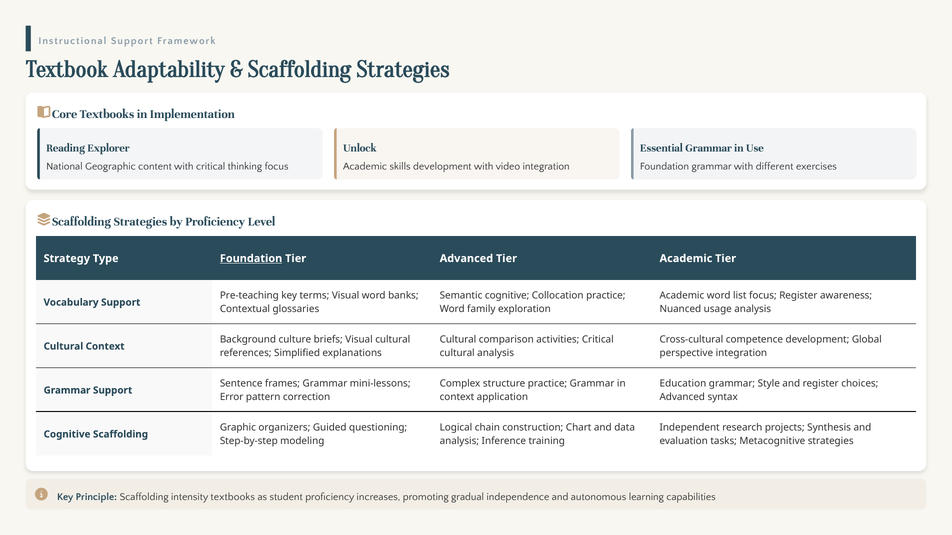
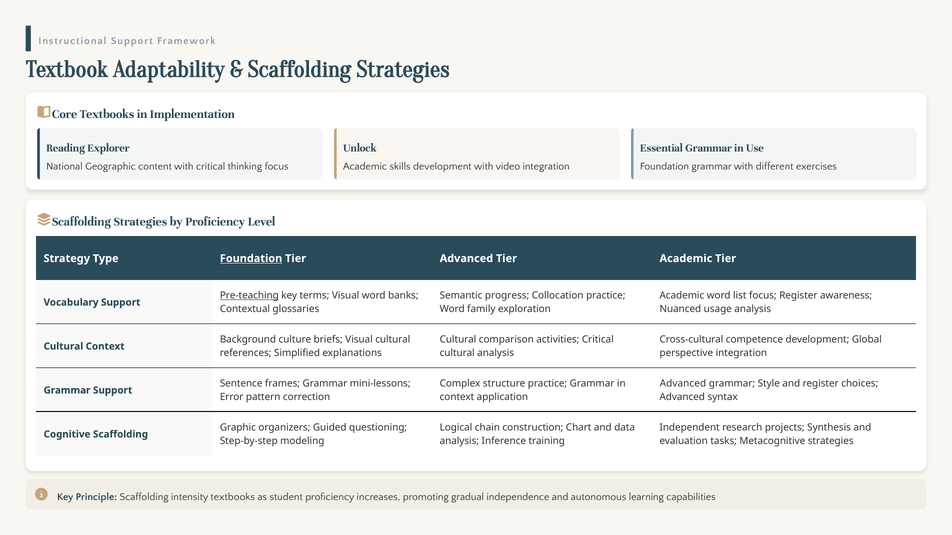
Pre-teaching underline: none -> present
Semantic cognitive: cognitive -> progress
Education at (683, 384): Education -> Advanced
